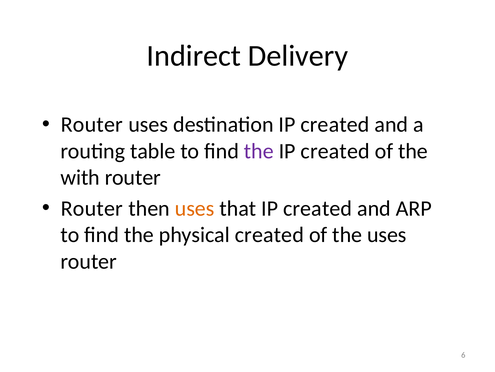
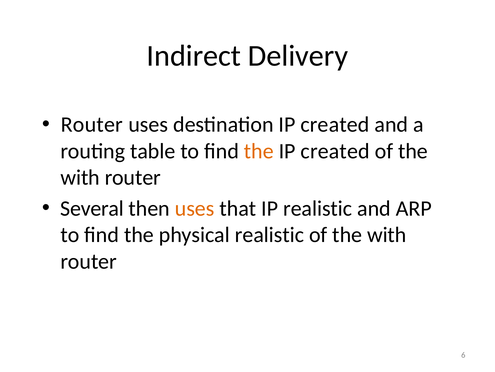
the at (259, 151) colour: purple -> orange
Router at (92, 208): Router -> Several
that IP created: created -> realistic
physical created: created -> realistic
uses at (387, 234): uses -> with
